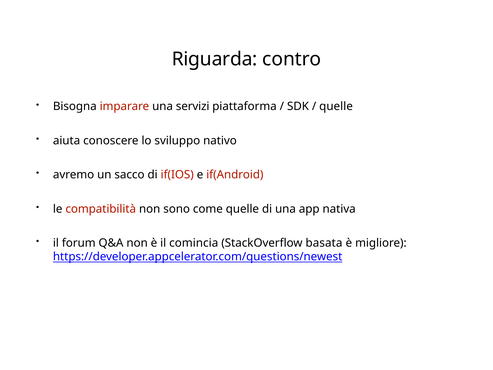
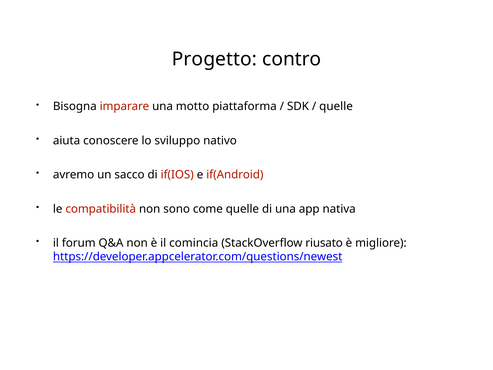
Riguarda: Riguarda -> Progetto
servizi: servizi -> motto
basata: basata -> riusato
